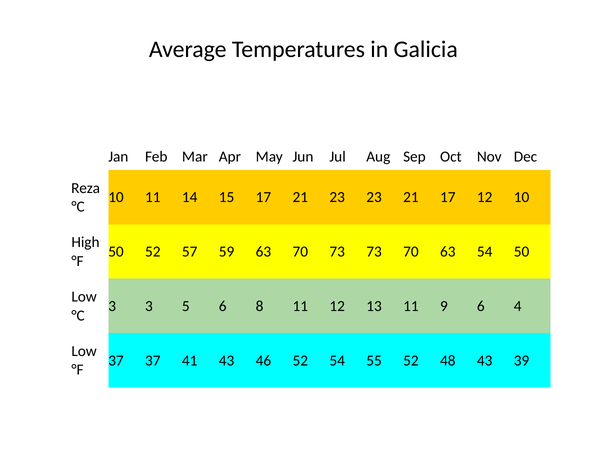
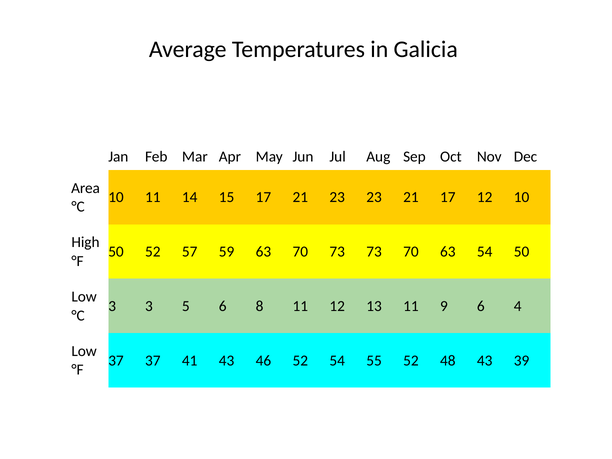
Reza: Reza -> Area
